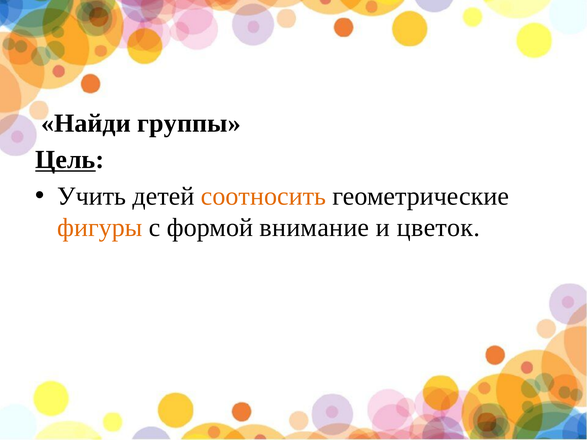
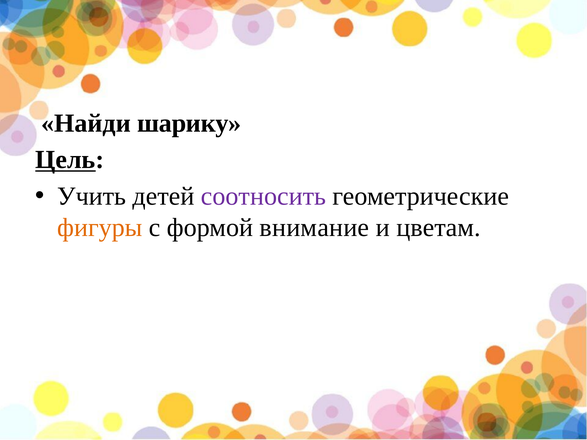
группы: группы -> шарику
соотносить colour: orange -> purple
цветок: цветок -> цветам
